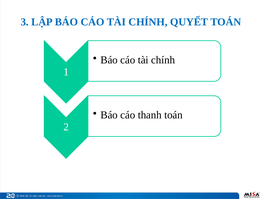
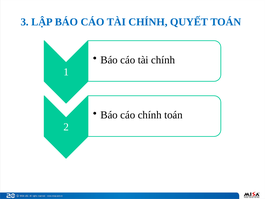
cáo thanh: thanh -> chính
